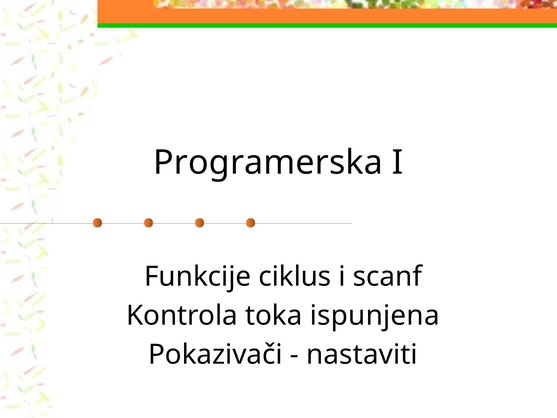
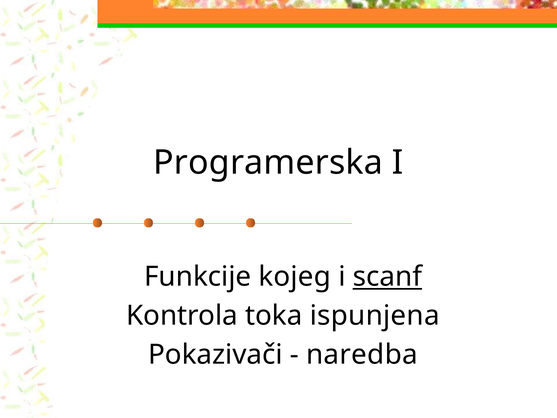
ciklus: ciklus -> kojeg
scanf underline: none -> present
nastaviti: nastaviti -> naredba
